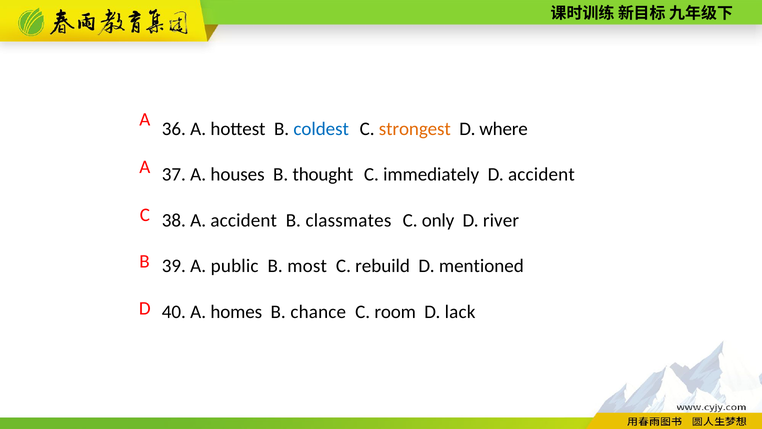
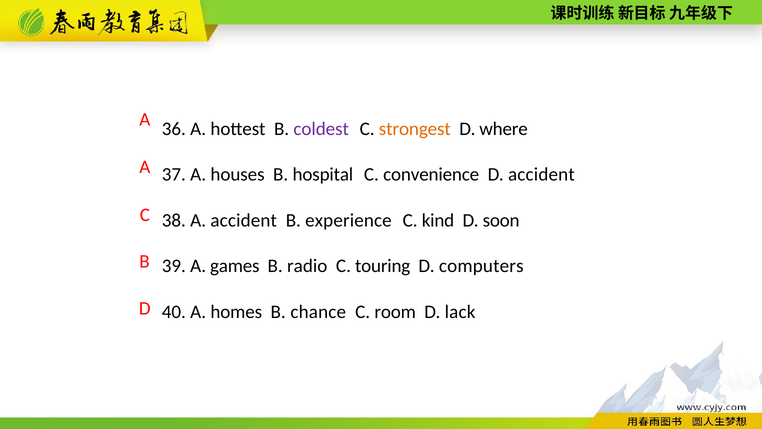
coldest colour: blue -> purple
thought: thought -> hospital
immediately: immediately -> convenience
classmates: classmates -> experience
only: only -> kind
river: river -> soon
public: public -> games
most: most -> radio
rebuild: rebuild -> touring
mentioned: mentioned -> computers
